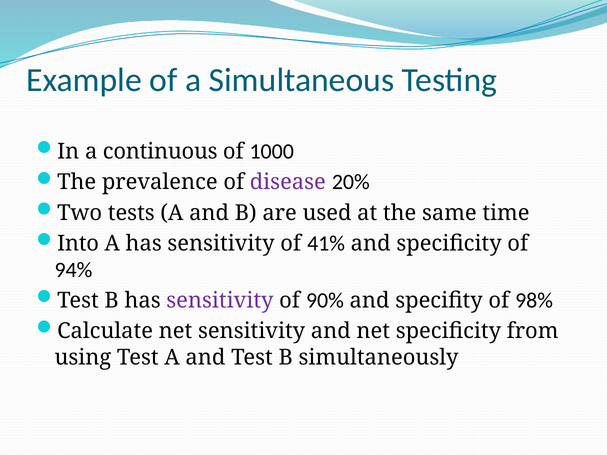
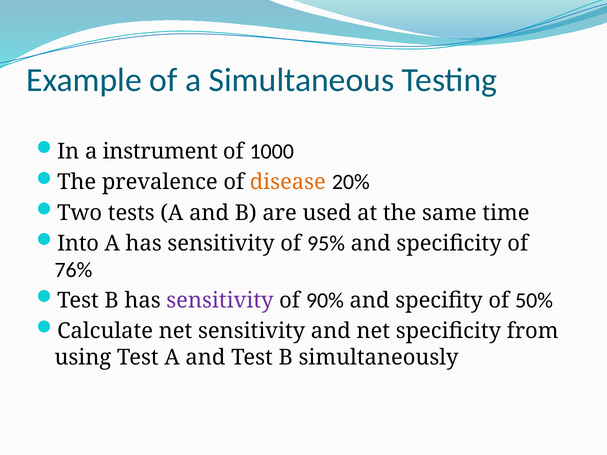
continuous: continuous -> instrument
disease colour: purple -> orange
41%: 41% -> 95%
94%: 94% -> 76%
98%: 98% -> 50%
